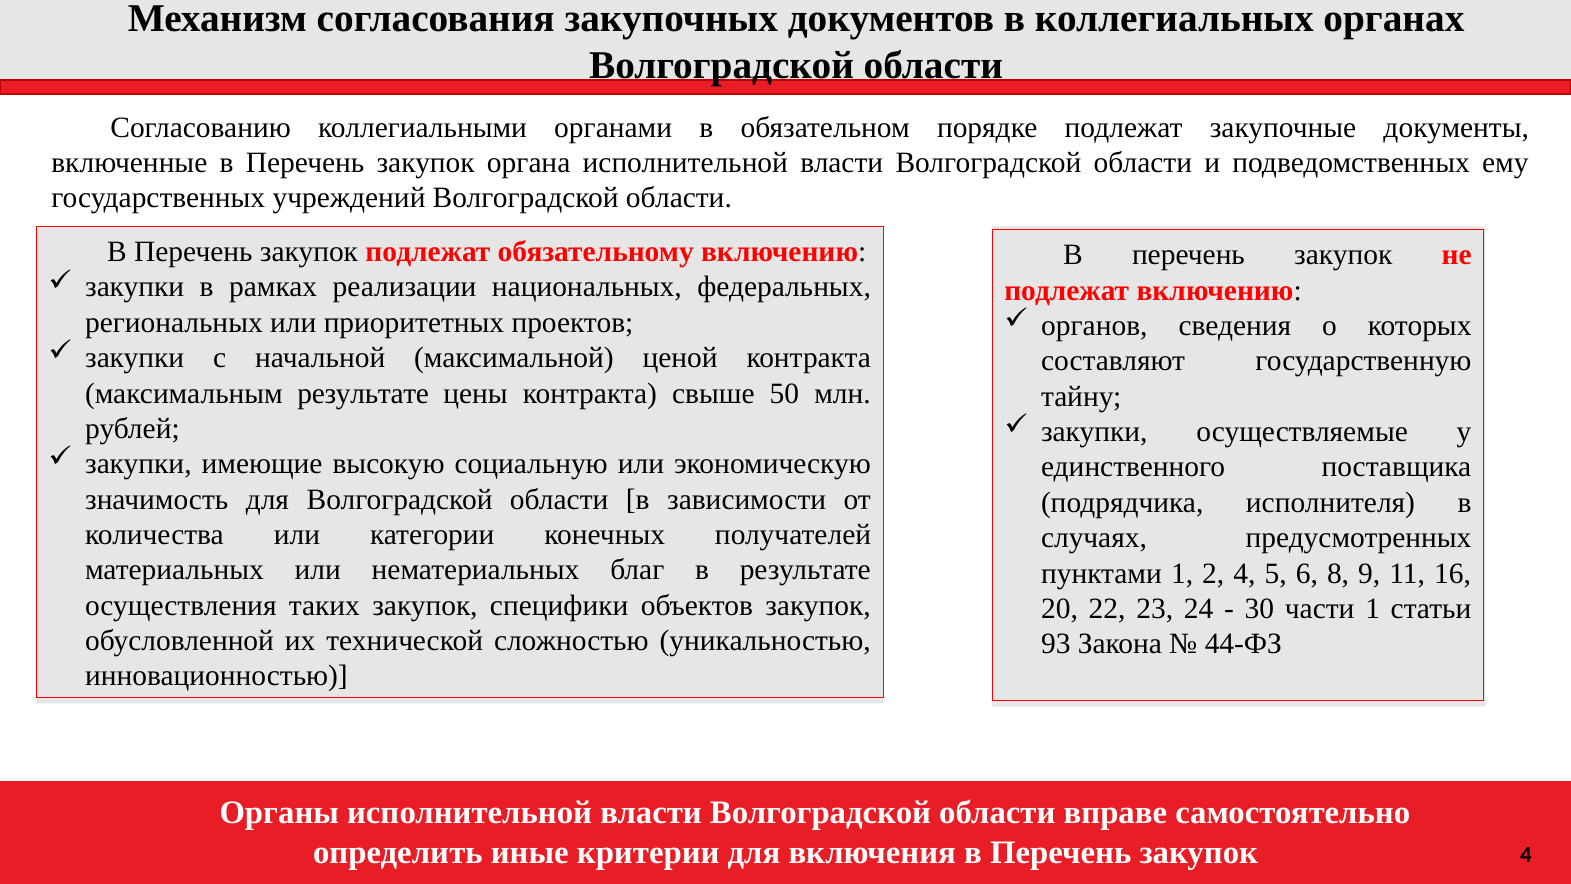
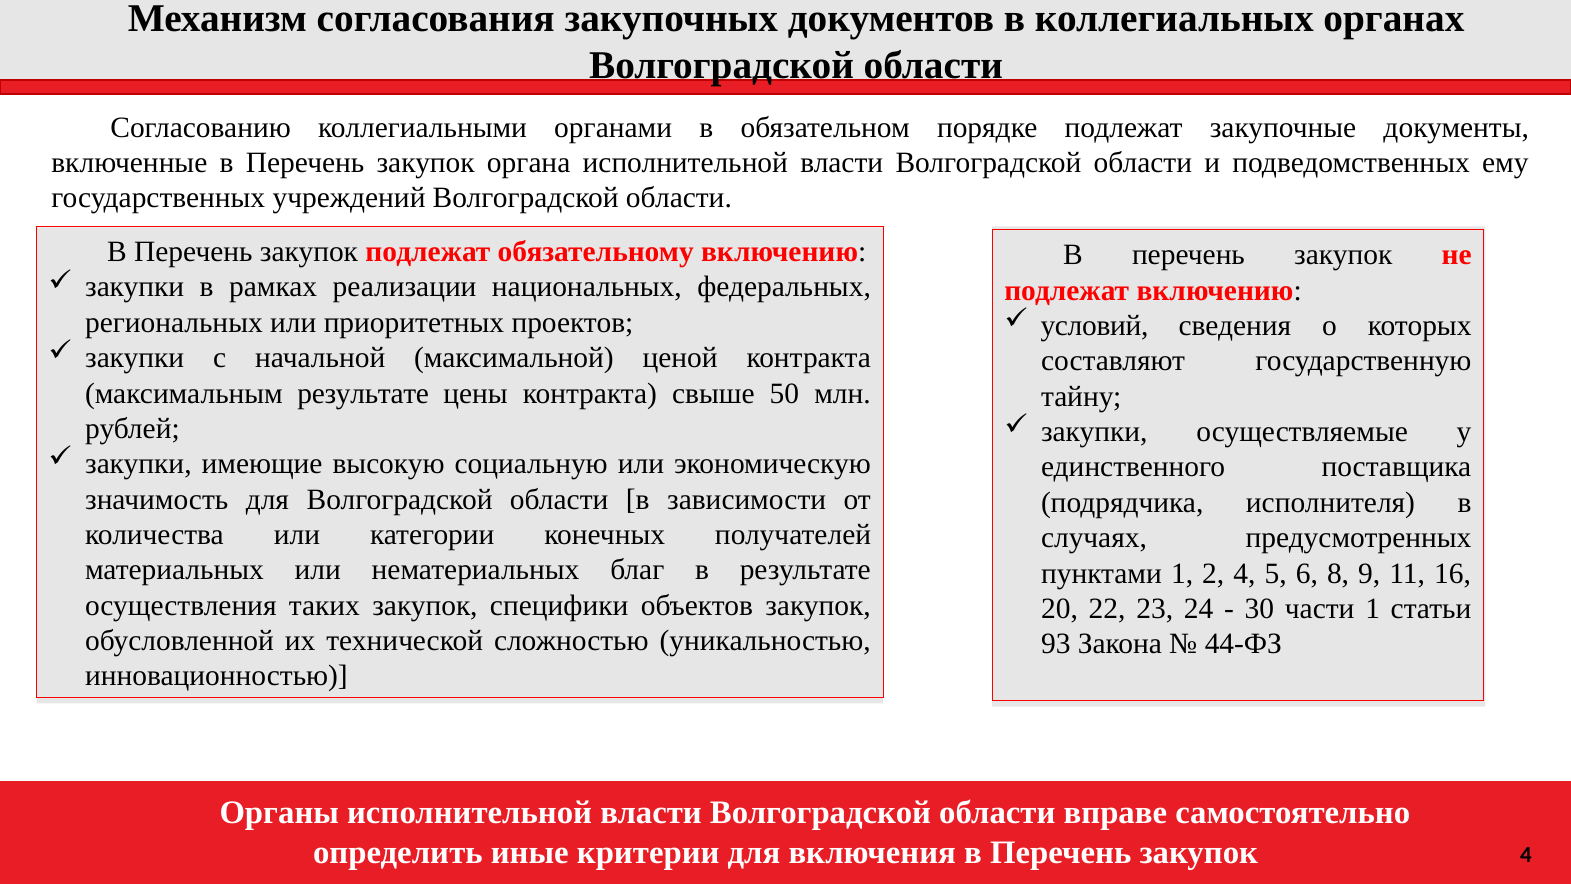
органов: органов -> условий
